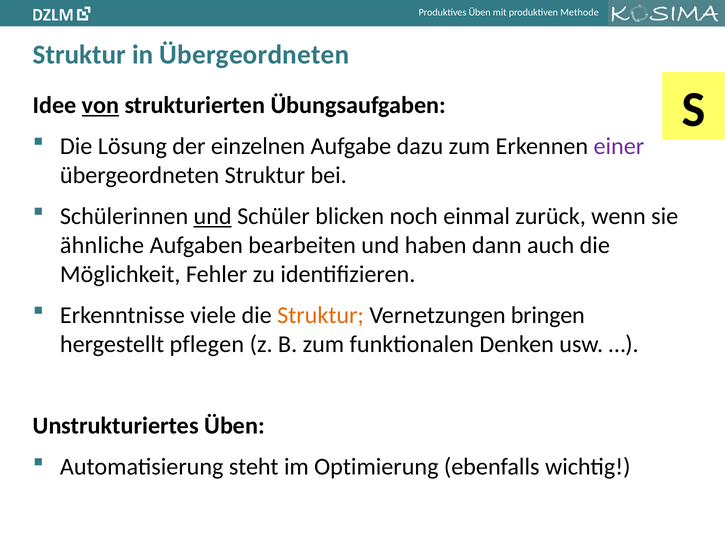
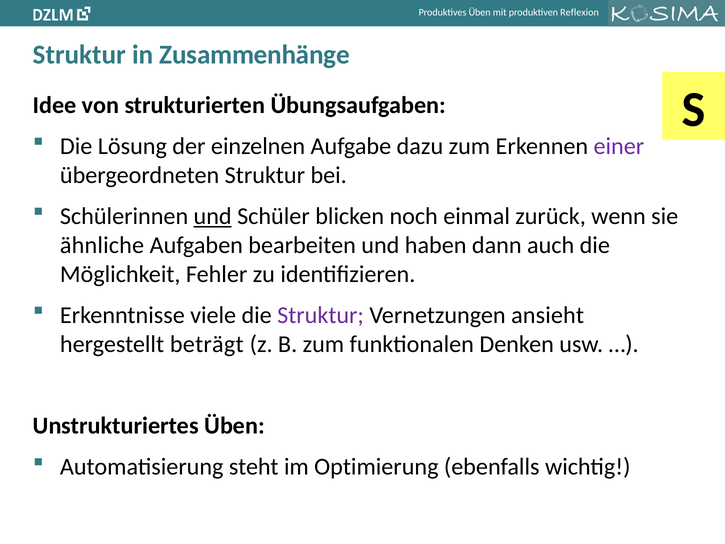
Methode: Methode -> Reflexion
in Übergeordneten: Übergeordneten -> Zusammenhänge
von underline: present -> none
Struktur at (321, 315) colour: orange -> purple
bringen: bringen -> ansieht
pflegen: pflegen -> beträgt
